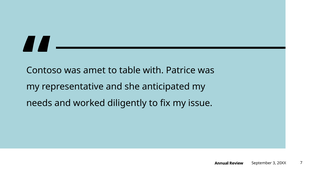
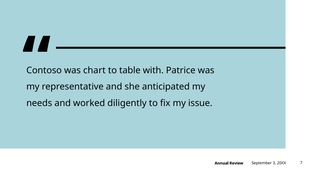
amet: amet -> chart
